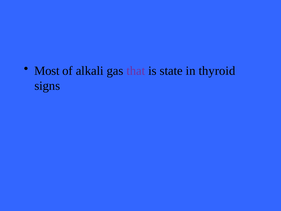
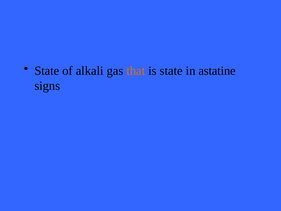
Most at (47, 71): Most -> State
that colour: purple -> orange
thyroid: thyroid -> astatine
